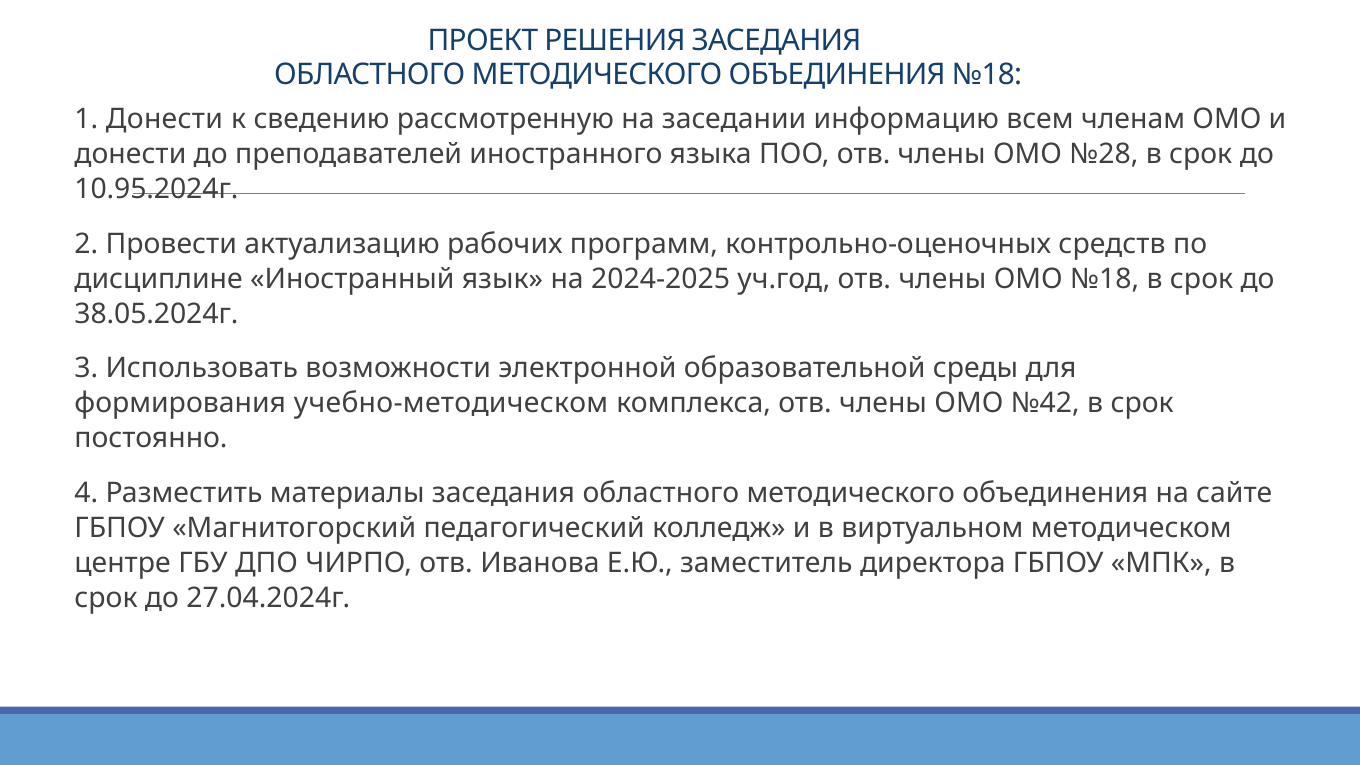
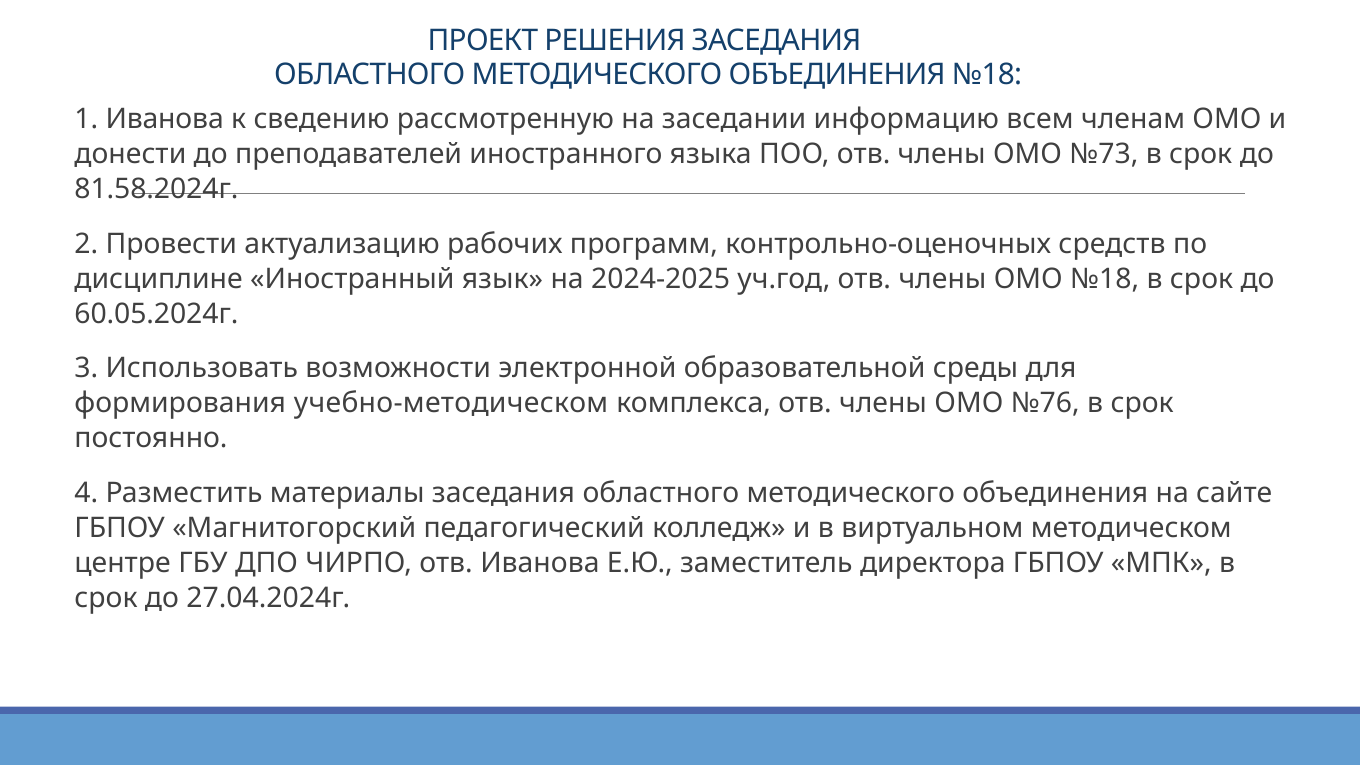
1 Донести: Донести -> Иванова
№28: №28 -> №73
10.95.2024г: 10.95.2024г -> 81.58.2024г
38.05.2024г: 38.05.2024г -> 60.05.2024г
№42: №42 -> №76
